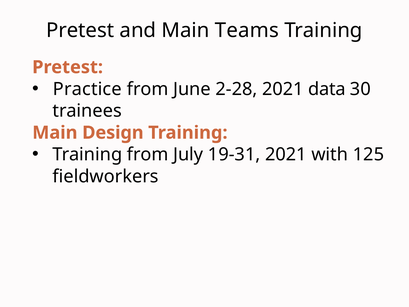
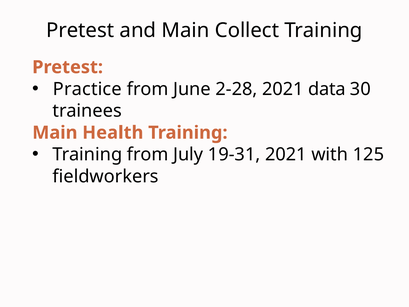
Teams: Teams -> Collect
Design: Design -> Health
